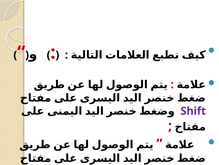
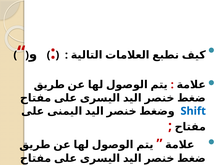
Shift at (193, 111) colour: purple -> blue
